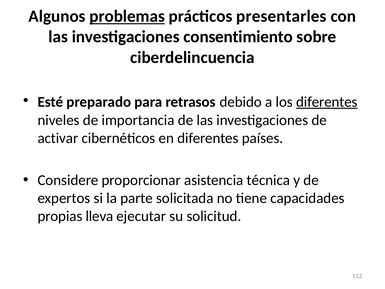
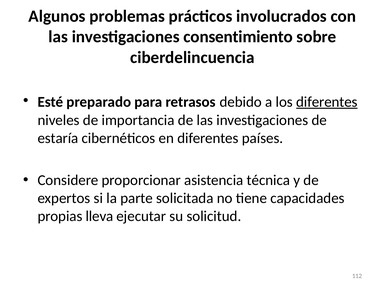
problemas underline: present -> none
presentarles: presentarles -> involucrados
activar: activar -> estaría
